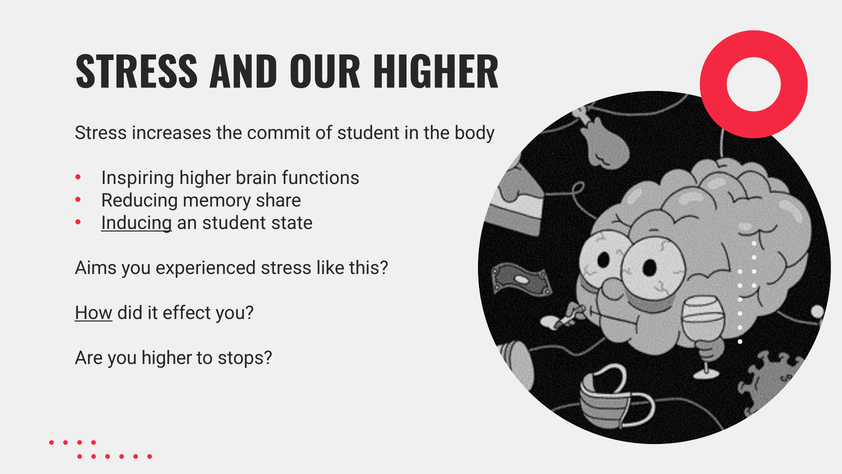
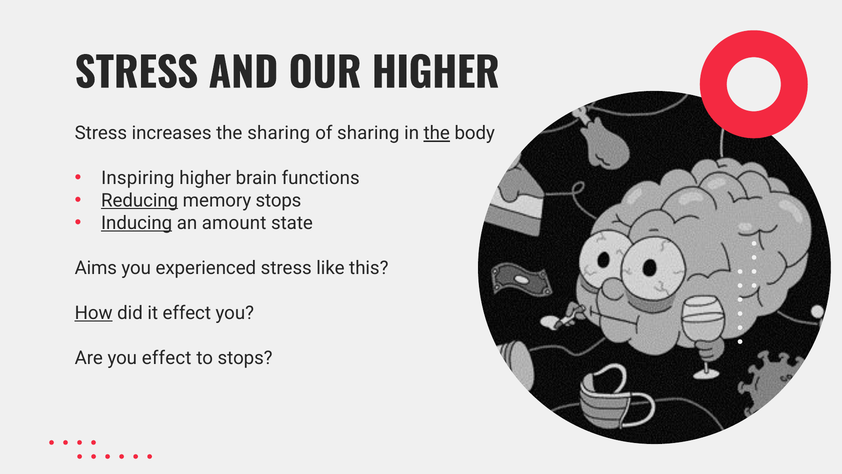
the commit: commit -> sharing
of student: student -> sharing
the at (437, 133) underline: none -> present
Reducing underline: none -> present
memory share: share -> stops
an student: student -> amount
you higher: higher -> effect
